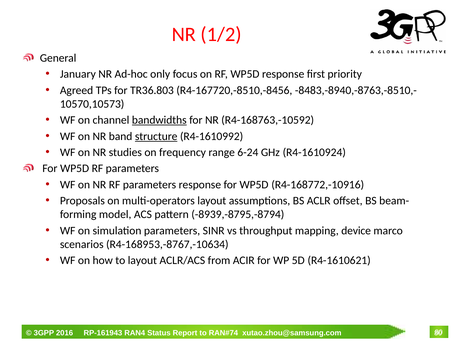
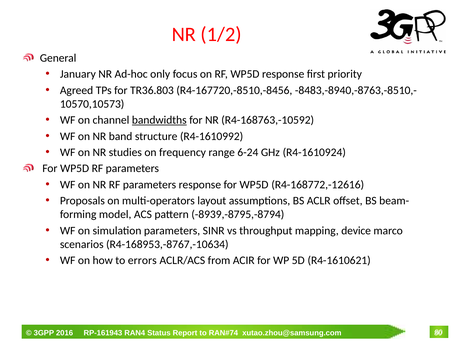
structure underline: present -> none
R4-168772,-10916: R4-168772,-10916 -> R4-168772,-12616
to layout: layout -> errors
